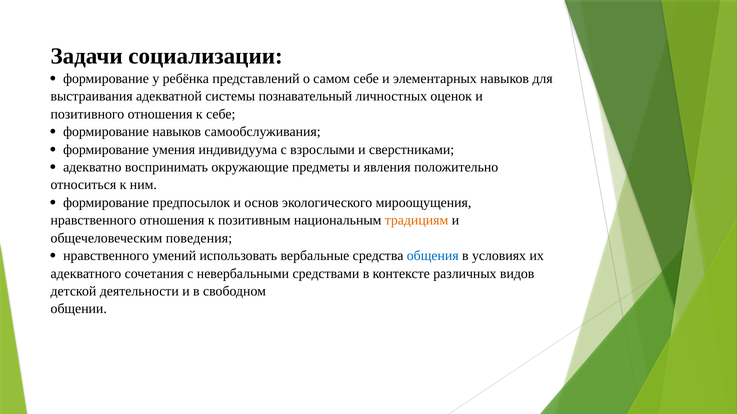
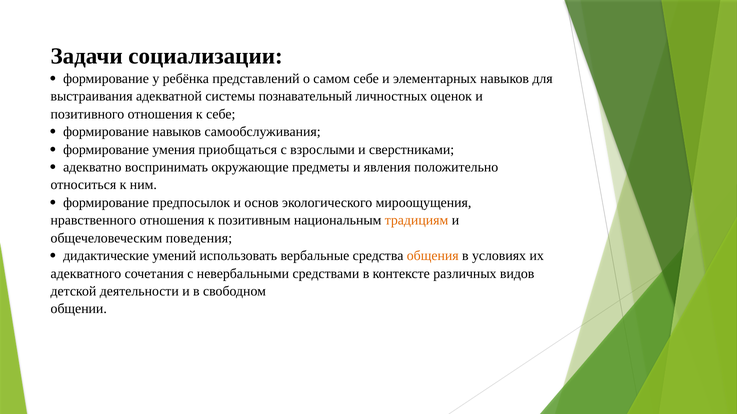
индивидуума: индивидуума -> приобщаться
нравственного at (106, 256): нравственного -> дидактические
общения colour: blue -> orange
